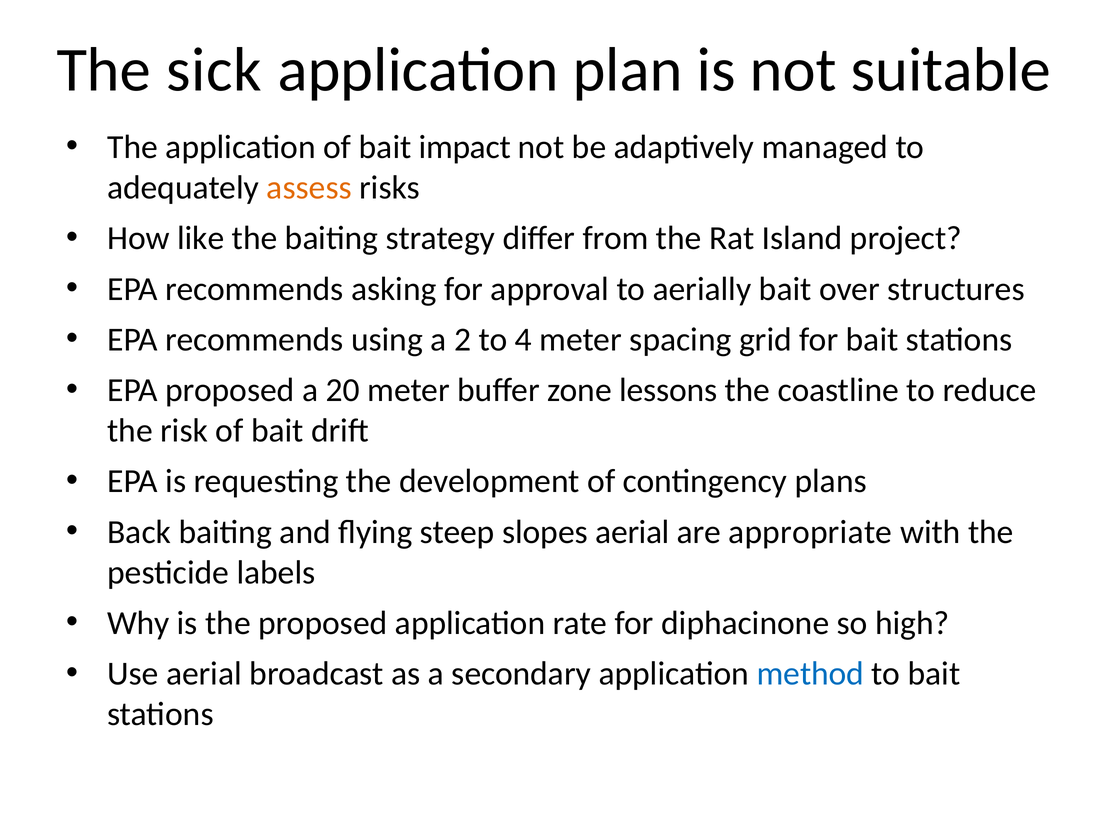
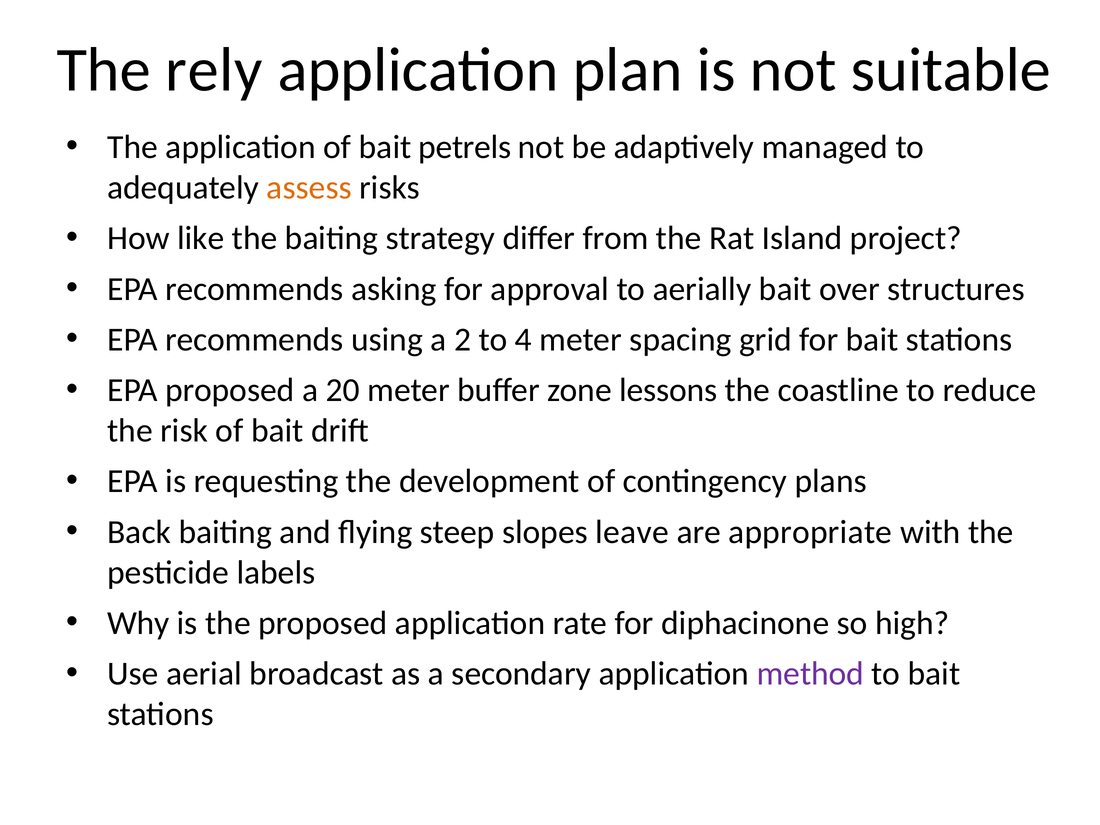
sick: sick -> rely
impact: impact -> petrels
slopes aerial: aerial -> leave
method colour: blue -> purple
